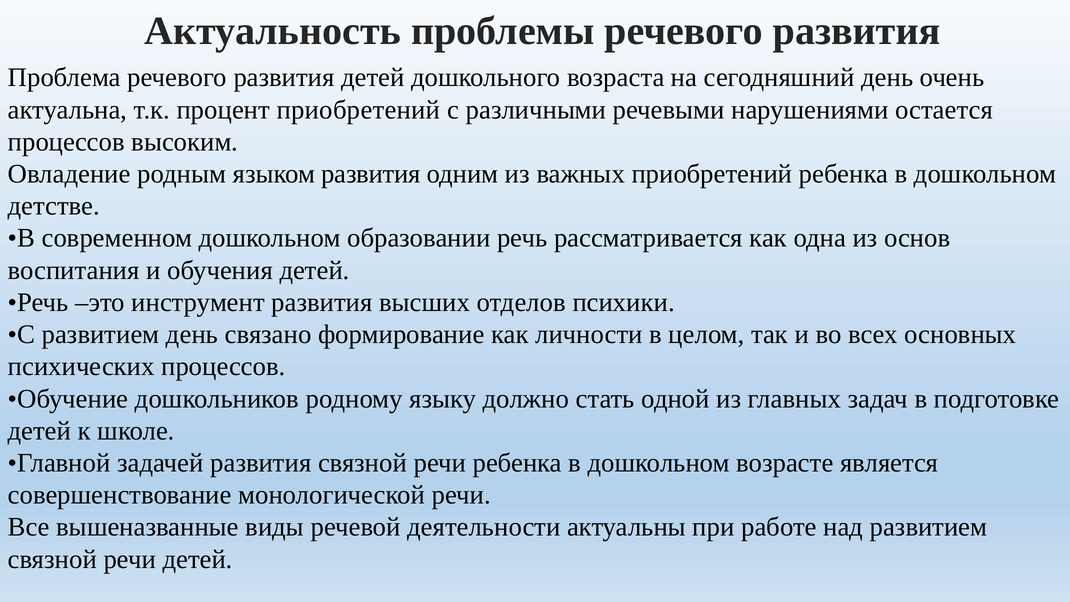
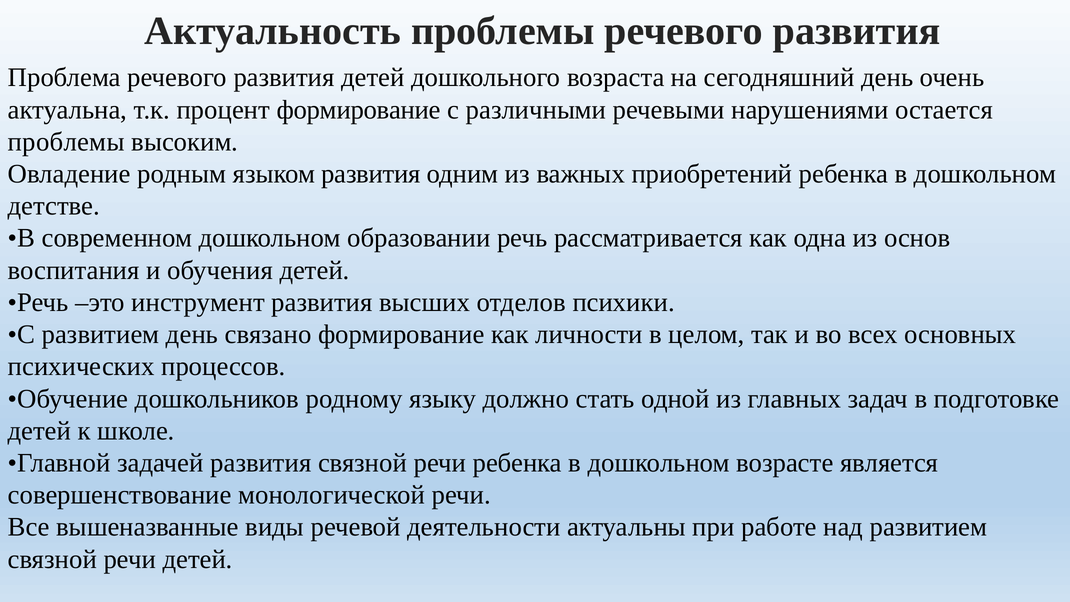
процент приобретений: приобретений -> формирование
процессов at (66, 142): процессов -> проблемы
